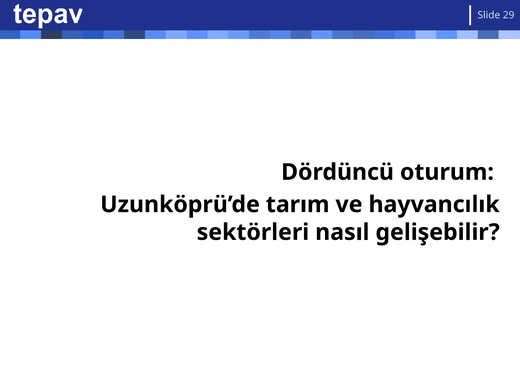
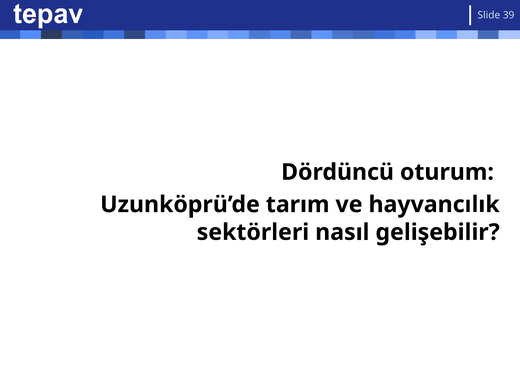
29: 29 -> 39
